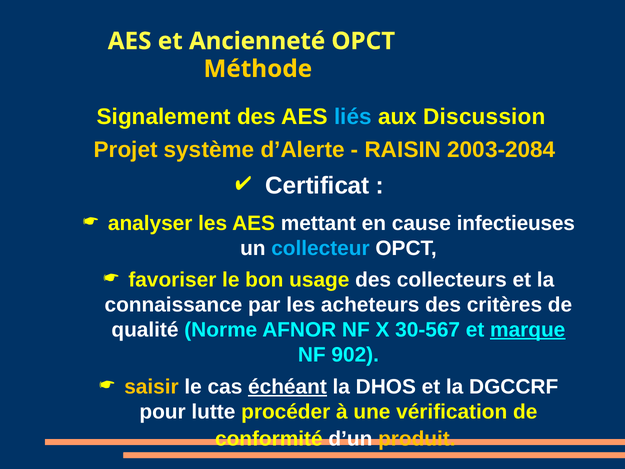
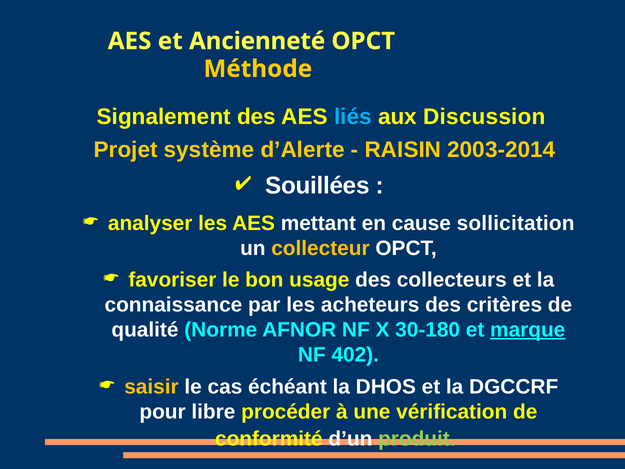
2003-2084: 2003-2084 -> 2003-2014
Certificat: Certificat -> Souillées
infectieuses: infectieuses -> sollicitation
collecteur colour: light blue -> yellow
30-567: 30-567 -> 30-180
902: 902 -> 402
échéant underline: present -> none
lutte: lutte -> libre
produit colour: yellow -> light green
